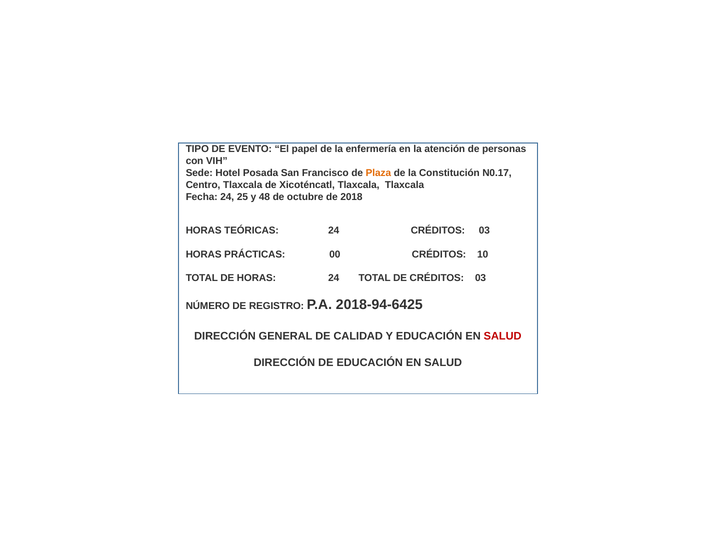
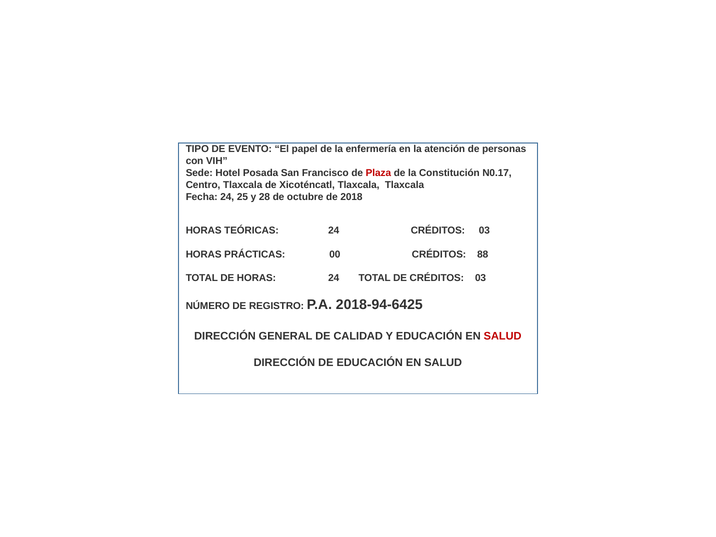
Plaza colour: orange -> red
48: 48 -> 28
10: 10 -> 88
